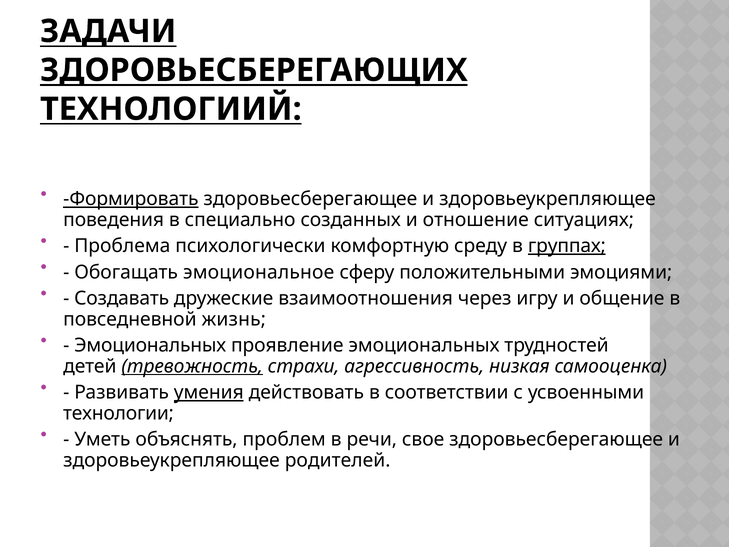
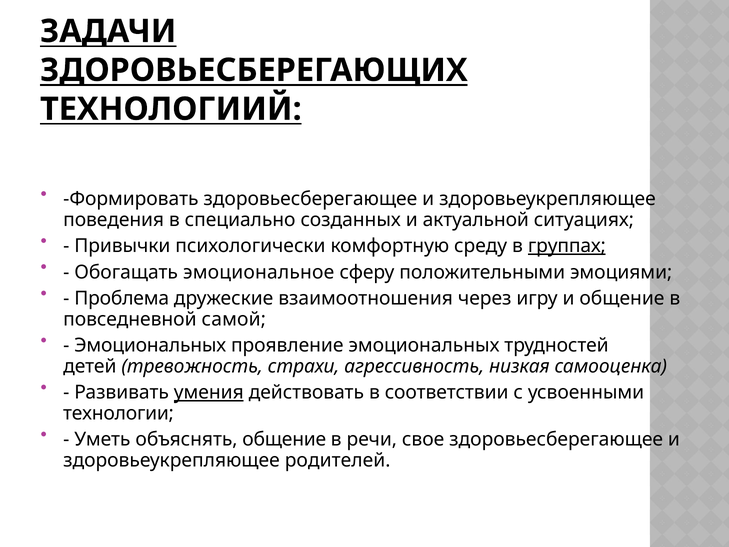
Формировать underline: present -> none
отношение: отношение -> актуальной
Проблема: Проблема -> Привычки
Создавать: Создавать -> Проблема
жизнь: жизнь -> самой
тревожность underline: present -> none
объяснять проблем: проблем -> общение
